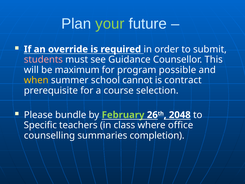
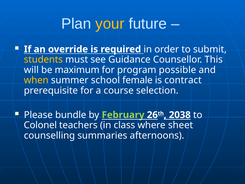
your colour: light green -> yellow
students colour: pink -> yellow
cannot: cannot -> female
2048: 2048 -> 2038
Specific: Specific -> Colonel
office: office -> sheet
completion: completion -> afternoons
